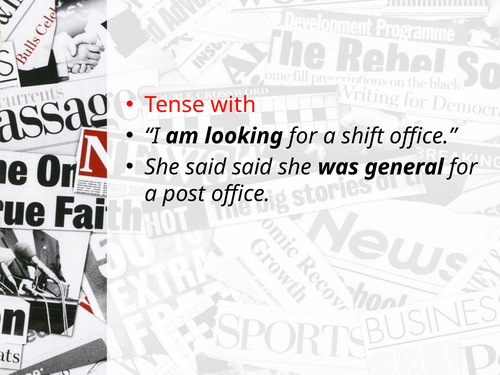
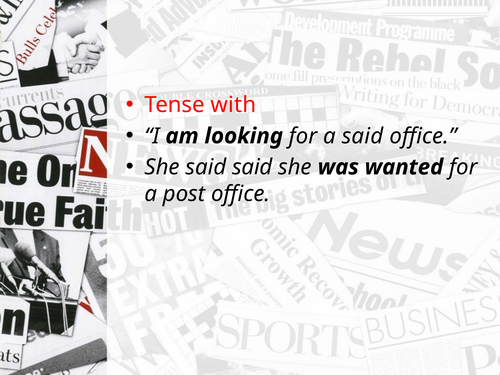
a shift: shift -> said
general: general -> wanted
